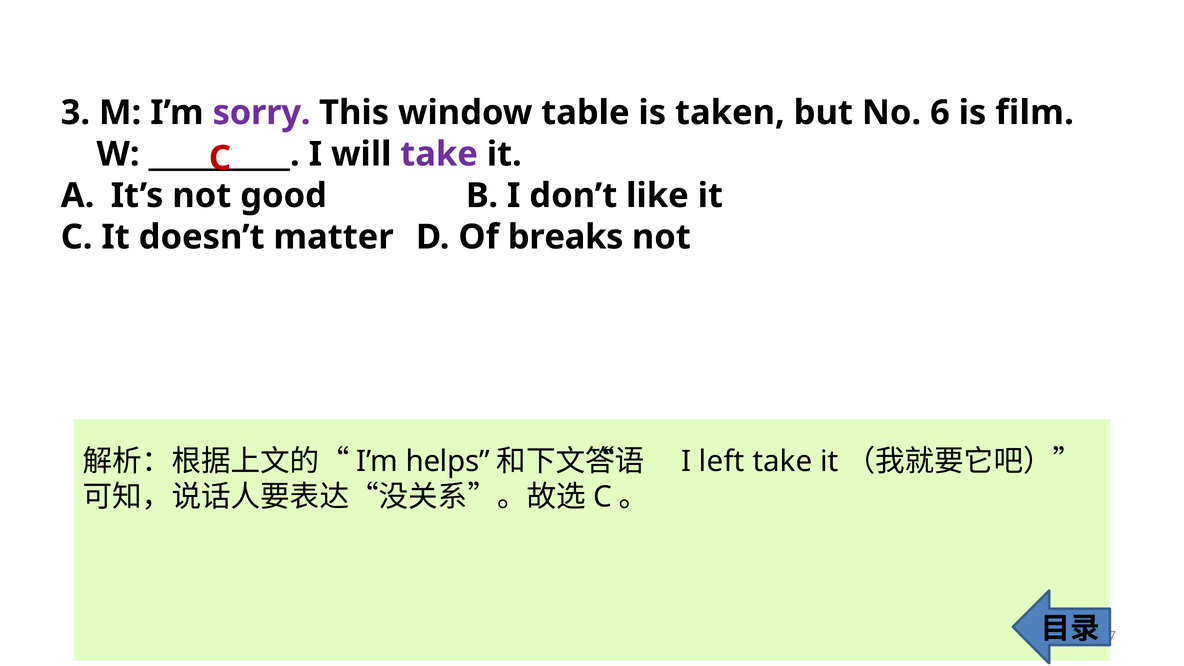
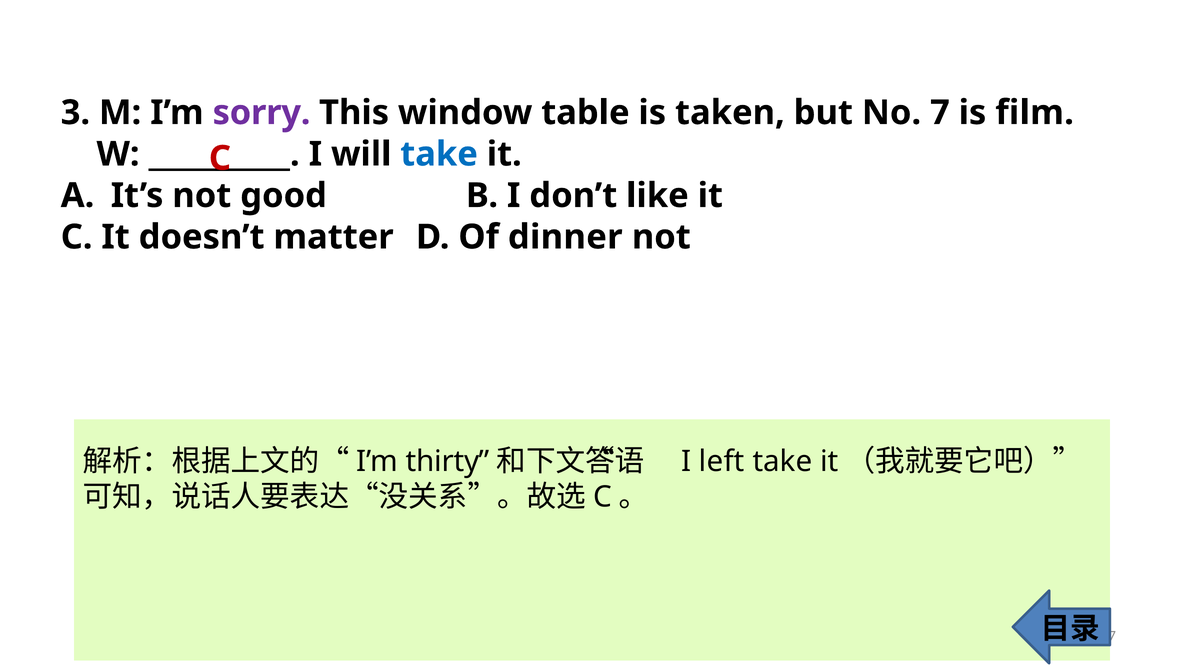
No 6: 6 -> 7
take at (439, 154) colour: purple -> blue
breaks: breaks -> dinner
helps: helps -> thirty
